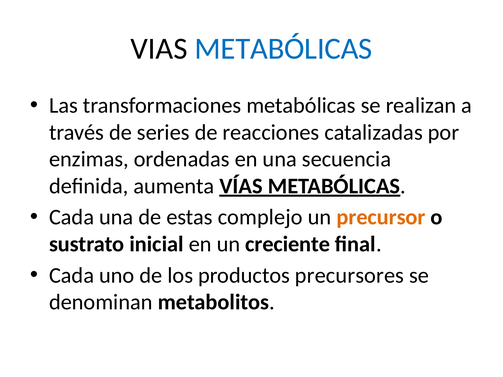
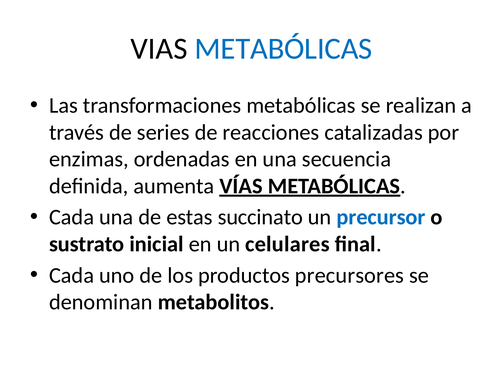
complejo: complejo -> succinato
precursor colour: orange -> blue
creciente: creciente -> celulares
